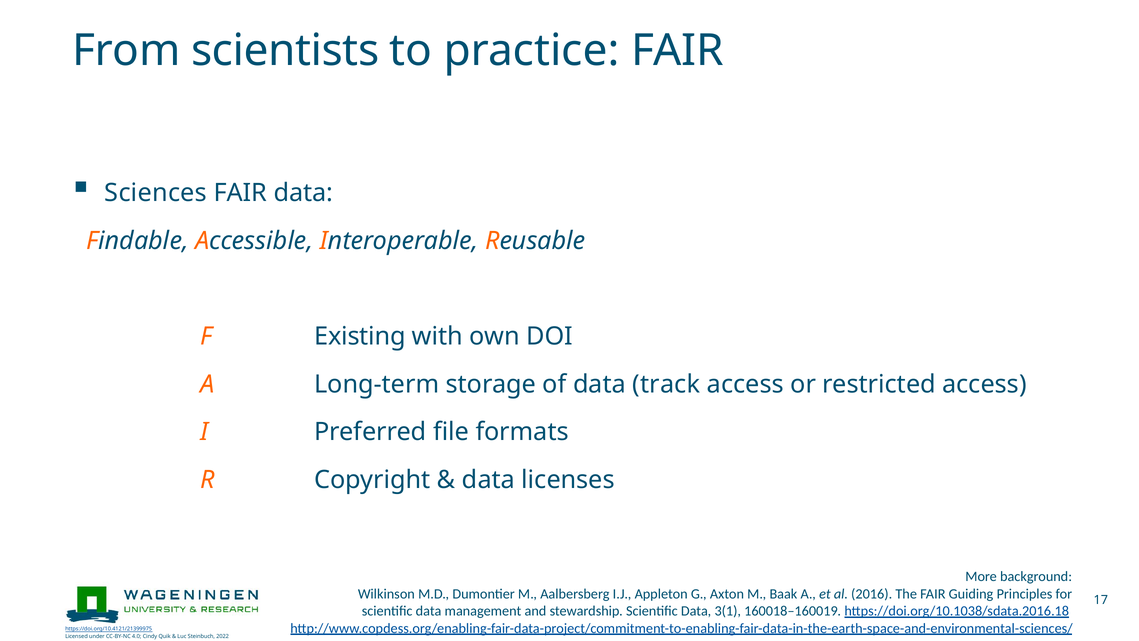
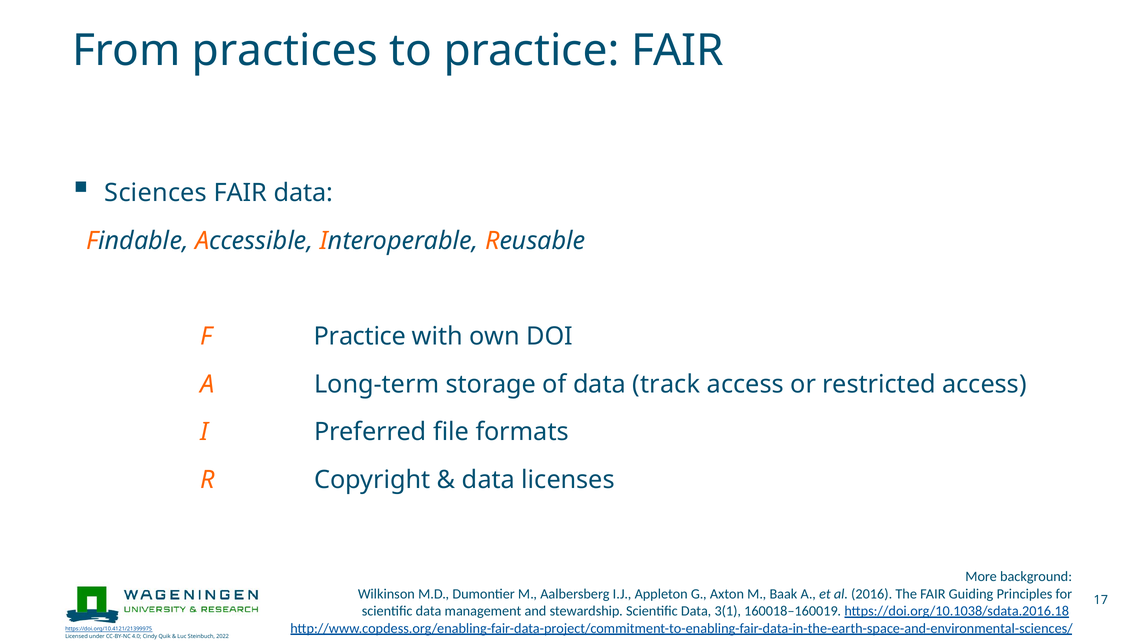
scientists: scientists -> practices
F Existing: Existing -> Practice
